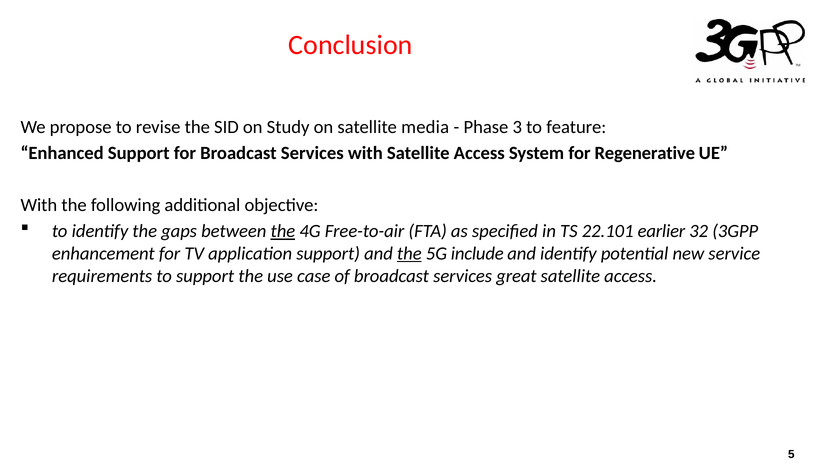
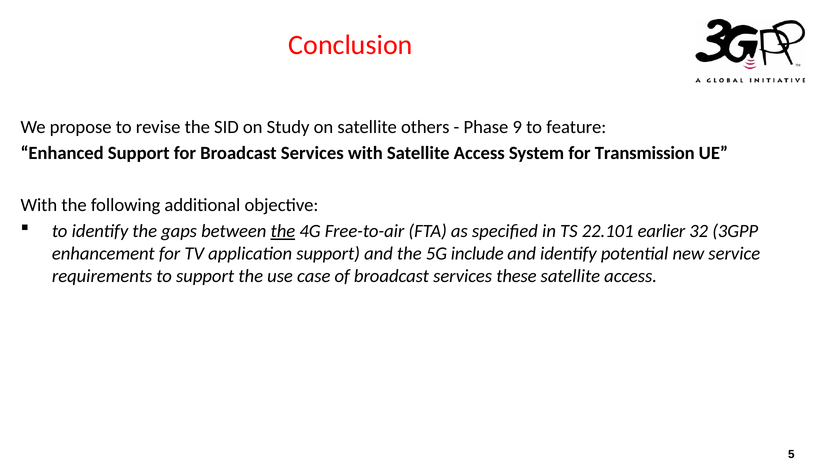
media: media -> others
3: 3 -> 9
Regenerative: Regenerative -> Transmission
the at (409, 254) underline: present -> none
great: great -> these
